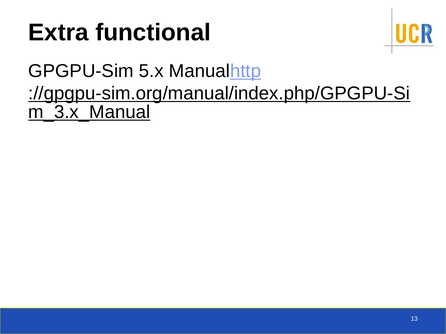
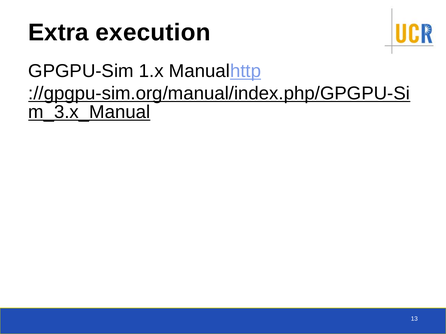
functional: functional -> execution
5.x: 5.x -> 1.x
